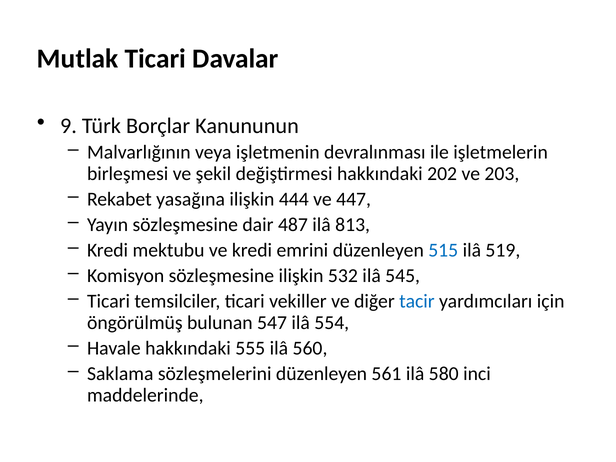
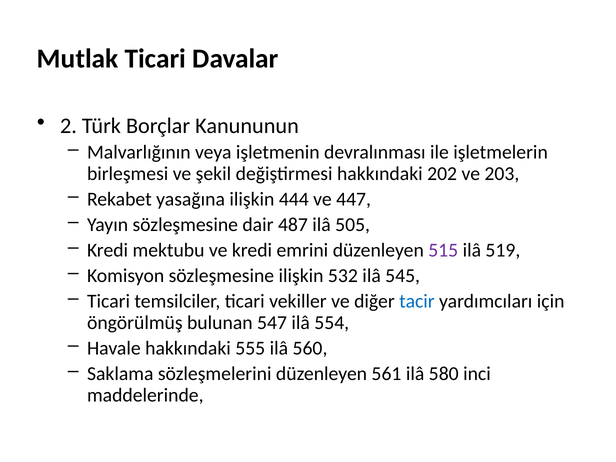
9: 9 -> 2
813: 813 -> 505
515 colour: blue -> purple
